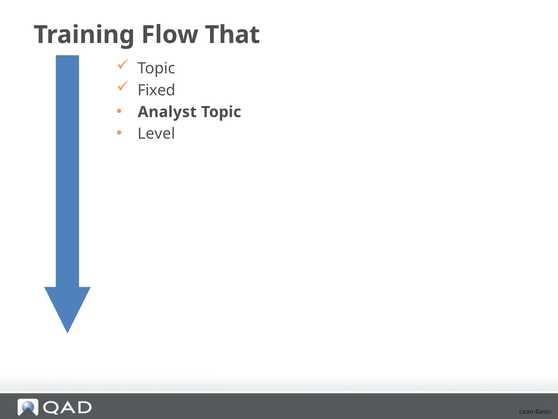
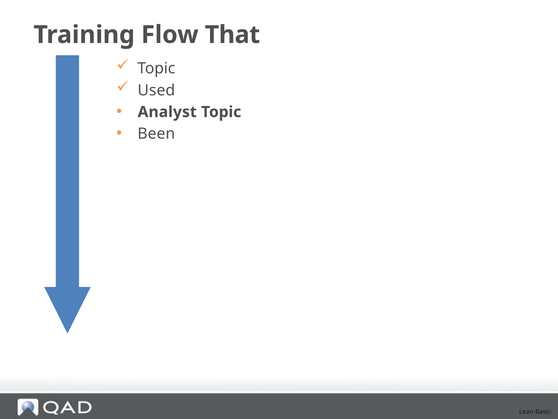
Fixed: Fixed -> Used
Level: Level -> Been
